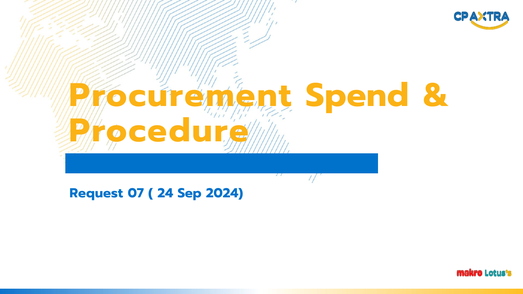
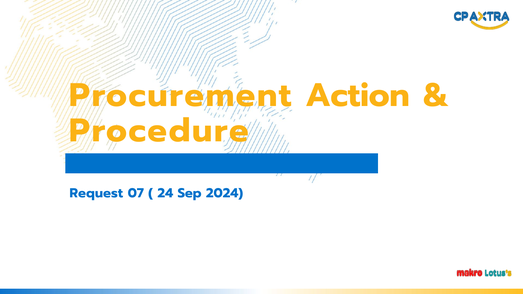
Spend: Spend -> Action
